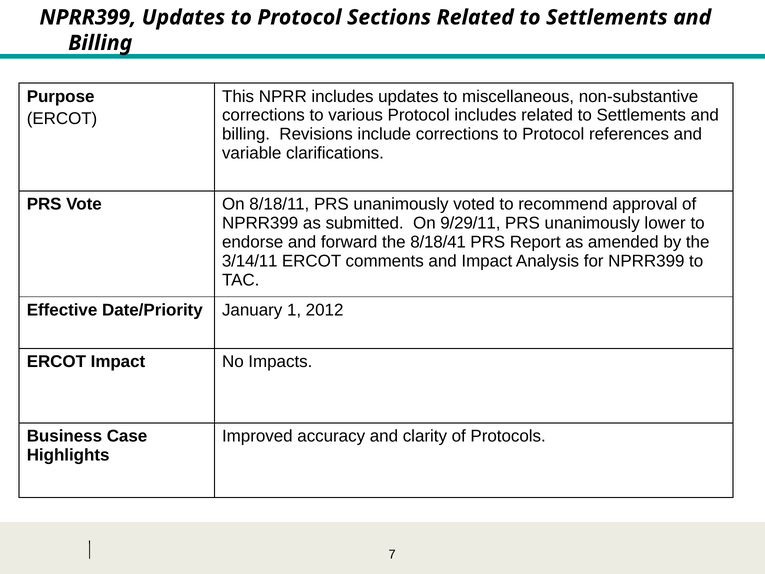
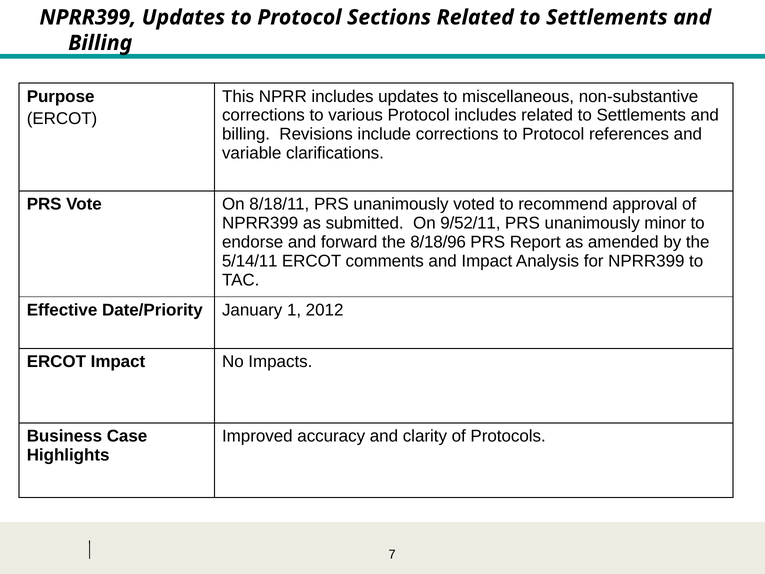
9/29/11: 9/29/11 -> 9/52/11
lower: lower -> minor
8/18/41: 8/18/41 -> 8/18/96
3/14/11: 3/14/11 -> 5/14/11
